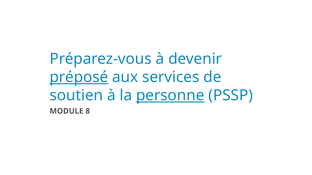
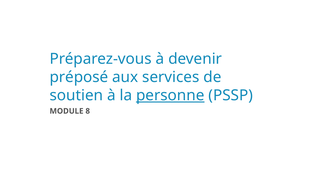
préposé underline: present -> none
